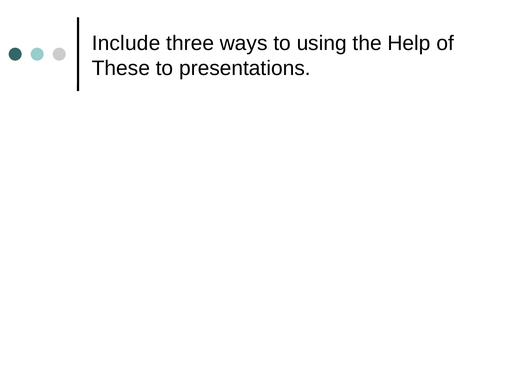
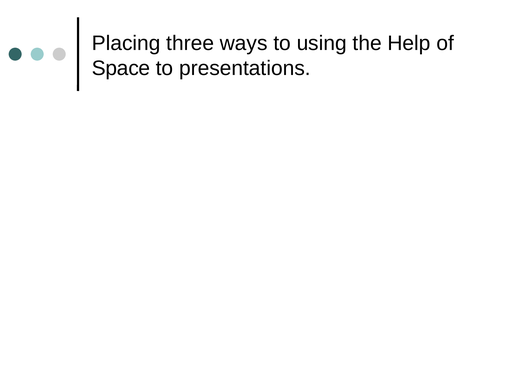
Include: Include -> Placing
These: These -> Space
